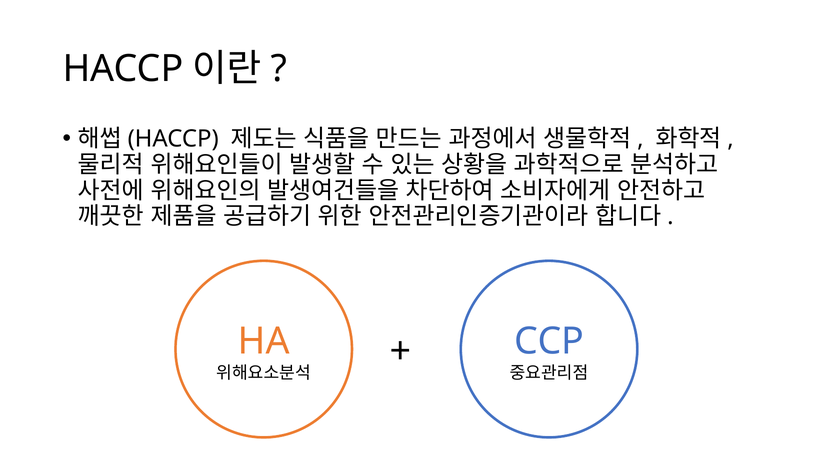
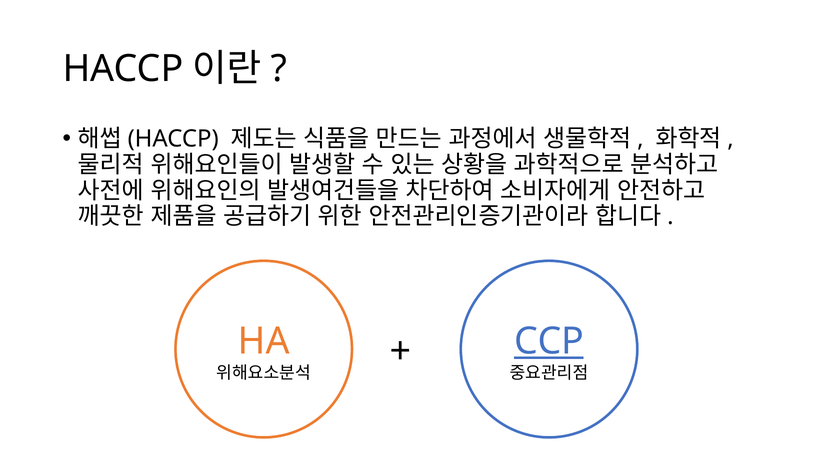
CCP underline: none -> present
